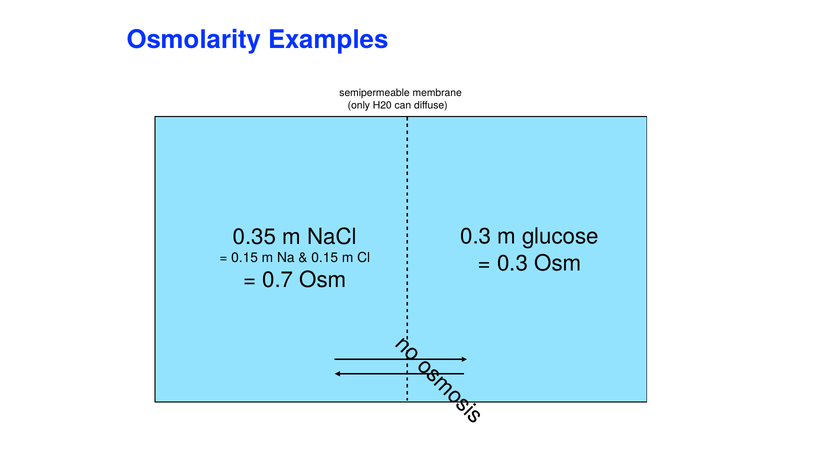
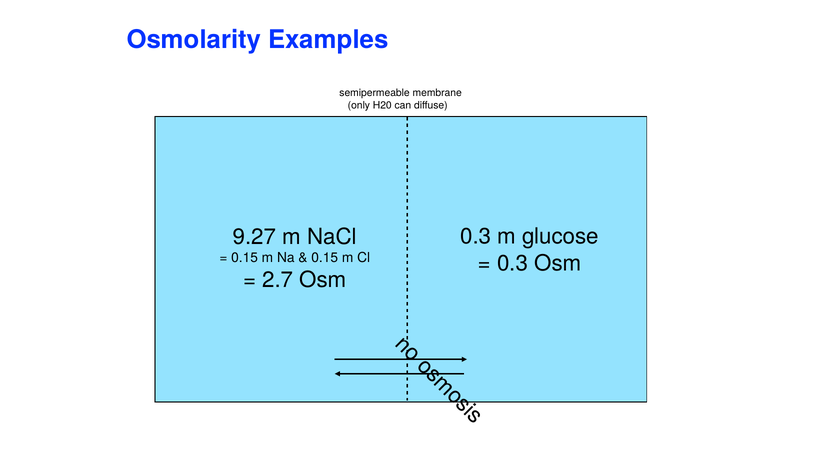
0.35: 0.35 -> 9.27
0.7: 0.7 -> 2.7
